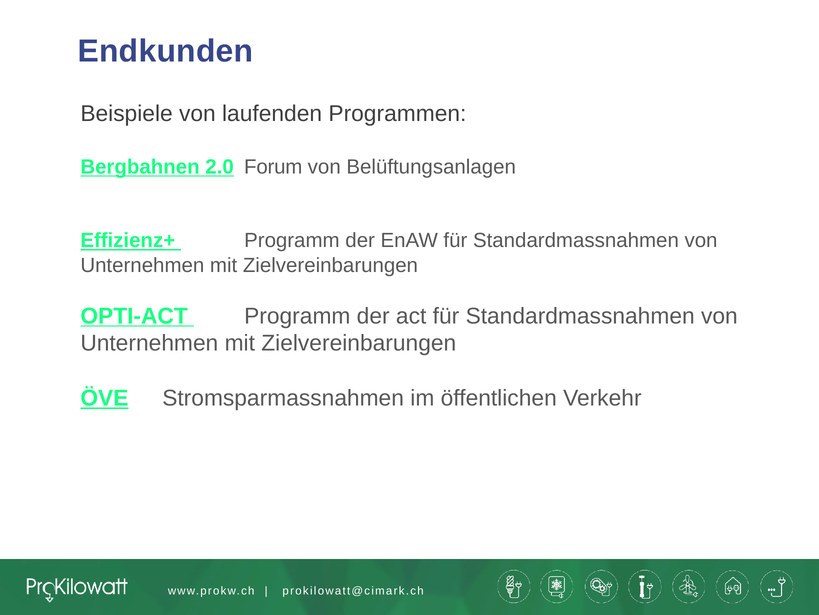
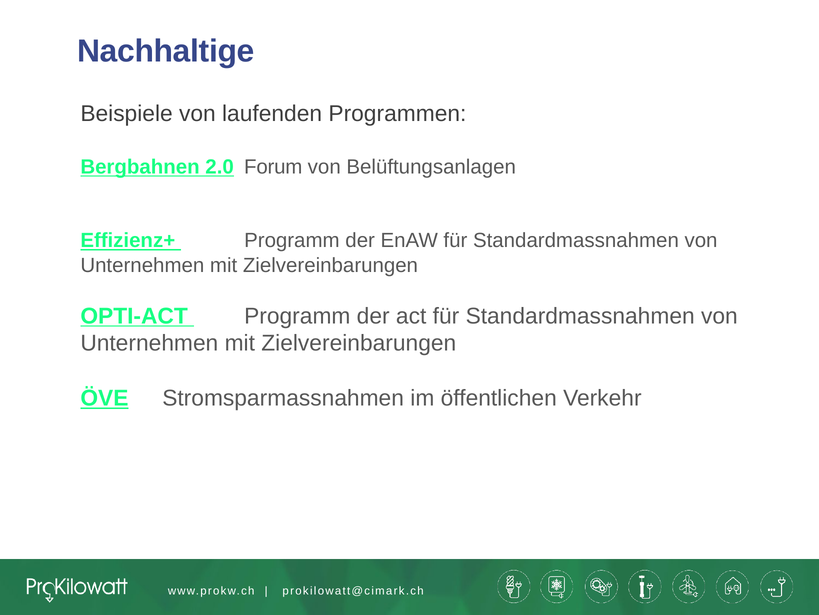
Endkunden: Endkunden -> Nachhaltige
